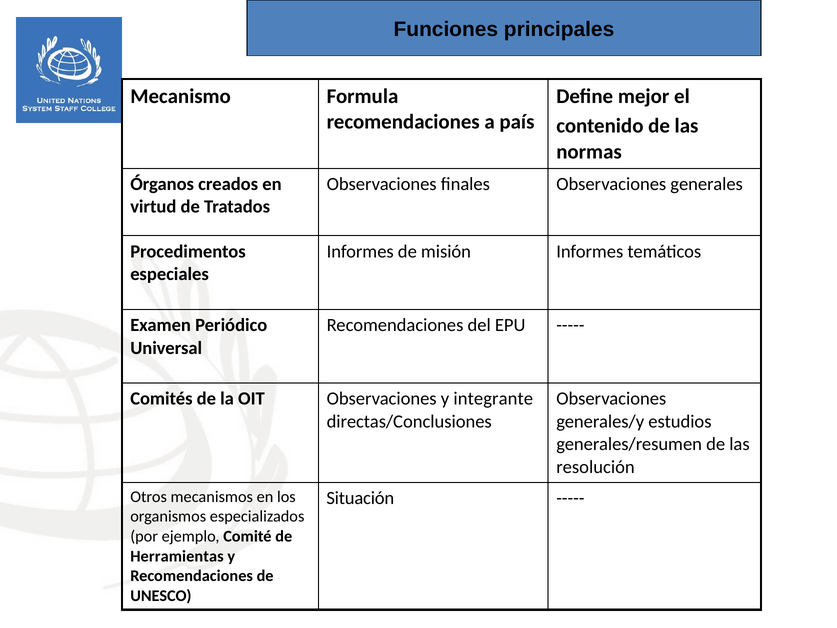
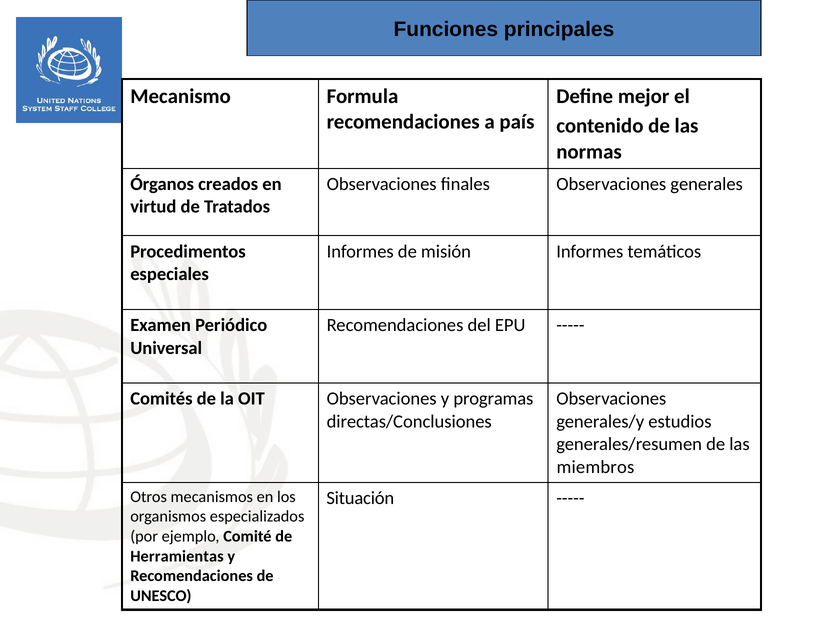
integrante: integrante -> programas
resolución: resolución -> miembros
